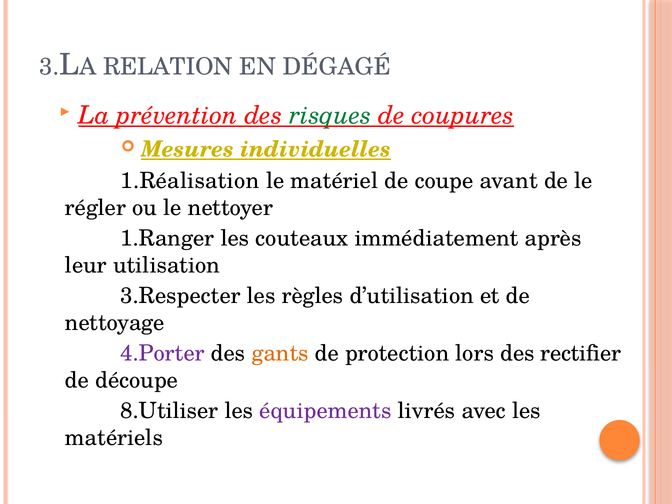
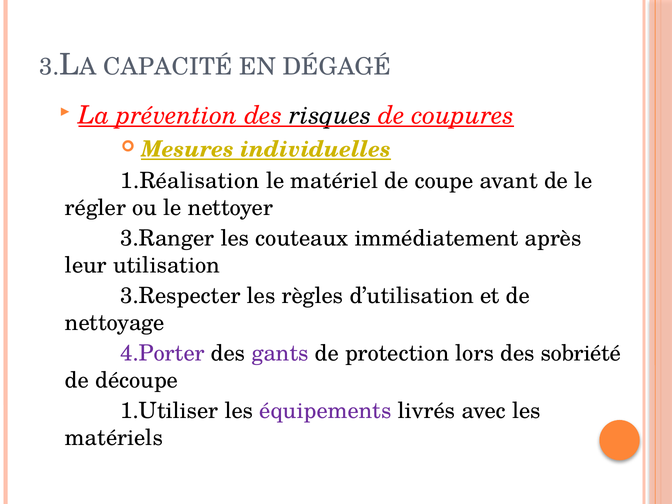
RELATION: RELATION -> CAPACITÉ
risques colour: green -> black
1.Ranger: 1.Ranger -> 3.Ranger
gants colour: orange -> purple
rectifier: rectifier -> sobriété
8.Utiliser: 8.Utiliser -> 1.Utiliser
